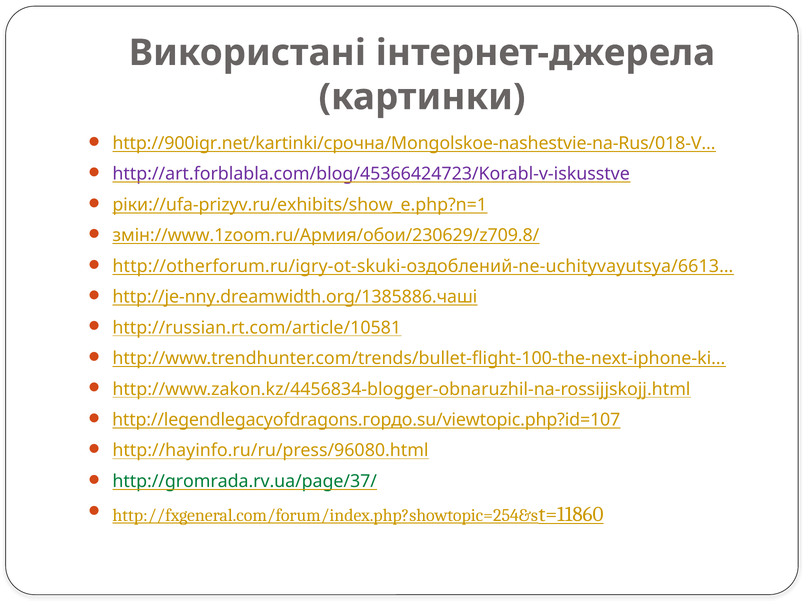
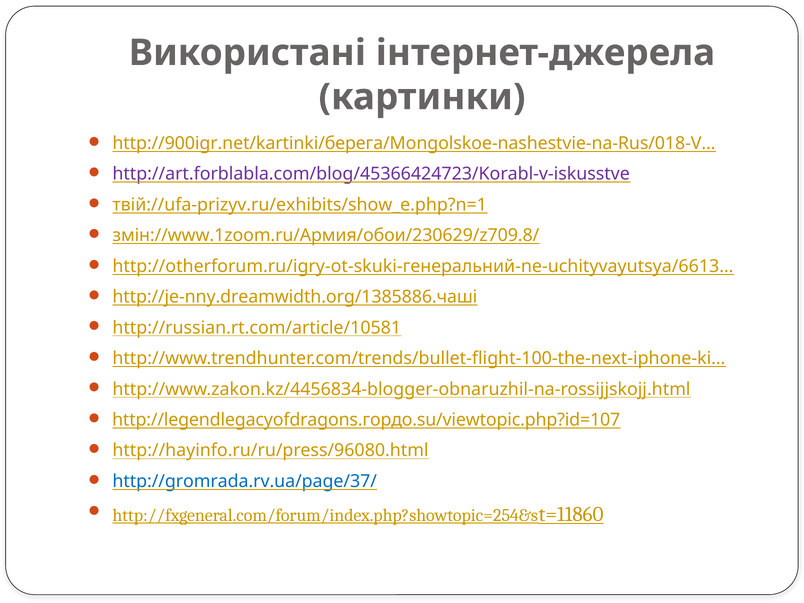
http://900igr.net/kartinki/срочна/Mongolskoe-nashestvie-na-Rus/018-V…: http://900igr.net/kartinki/срочна/Mongolskoe-nashestvie-na-Rus/018-V… -> http://900igr.net/kartinki/берега/Mongolskoe-nashestvie-na-Rus/018-V…
ріки://ufa-prizyv.ru/exhibits/show_e.php?n=1: ріки://ufa-prizyv.ru/exhibits/show_e.php?n=1 -> твій://ufa-prizyv.ru/exhibits/show_e.php?n=1
http://otherforum.ru/igry-ot-skuki-оздоблений-ne-uchityvayutsya/6613…: http://otherforum.ru/igry-ot-skuki-оздоблений-ne-uchityvayutsya/6613… -> http://otherforum.ru/igry-ot-skuki-генеральний-ne-uchityvayutsya/6613…
http://gromrada.rv.ua/page/37/ colour: green -> blue
